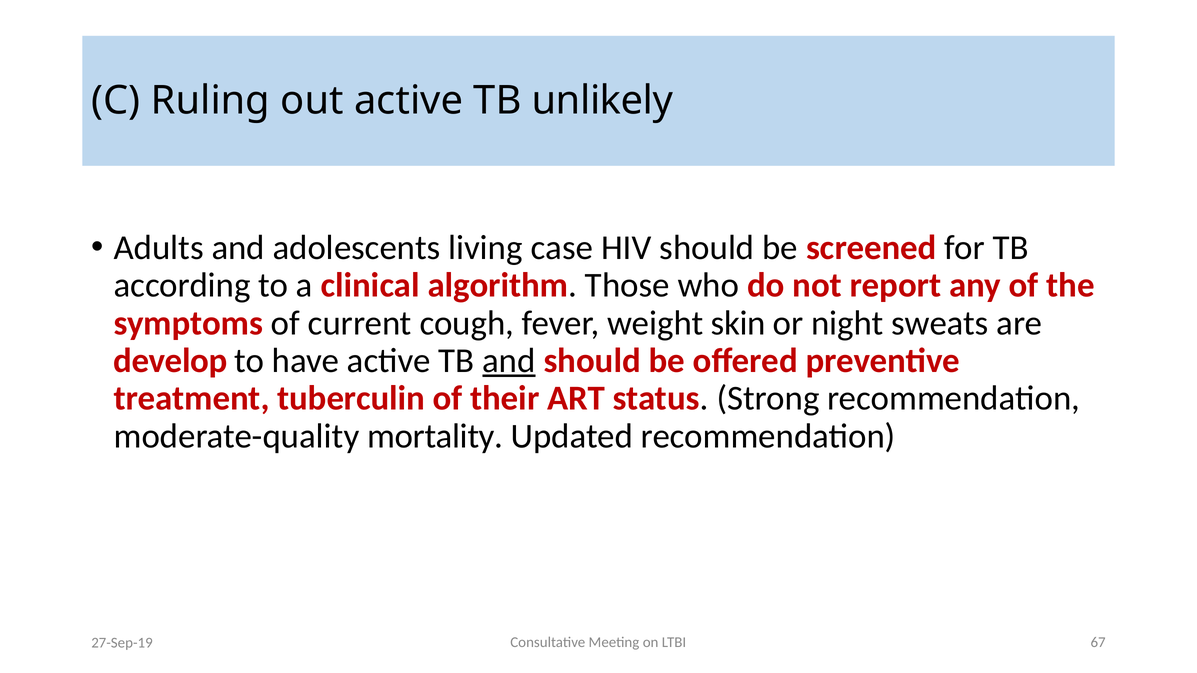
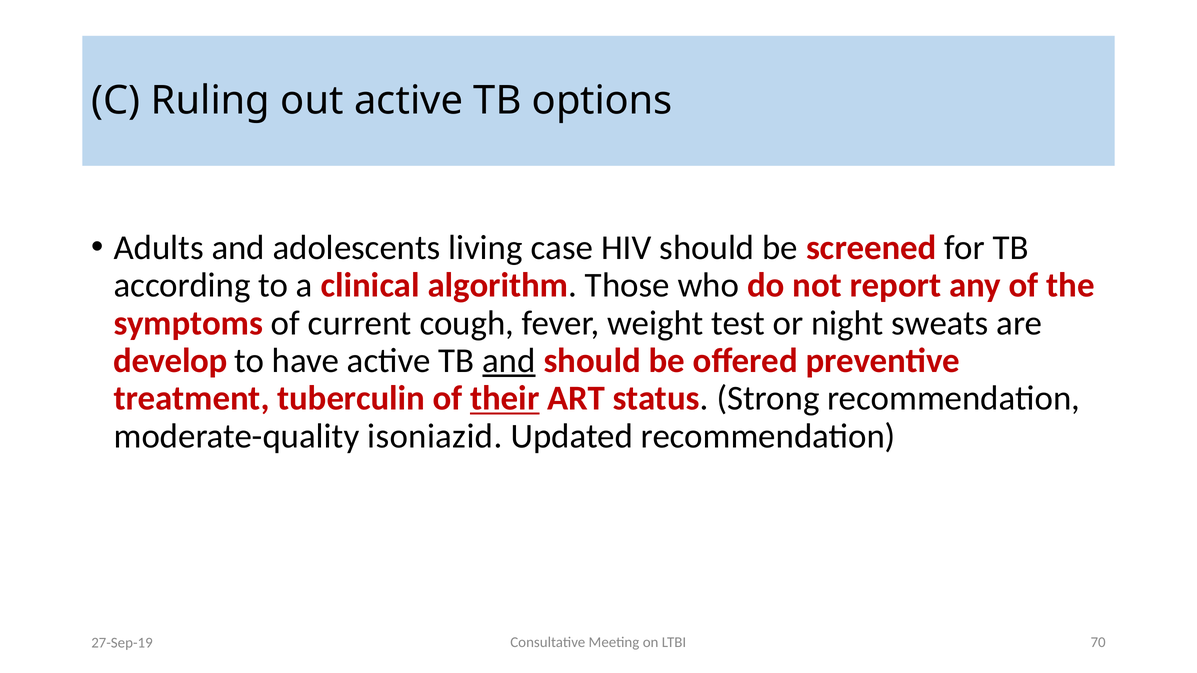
unlikely: unlikely -> options
skin: skin -> test
their underline: none -> present
mortality: mortality -> isoniazid
67: 67 -> 70
